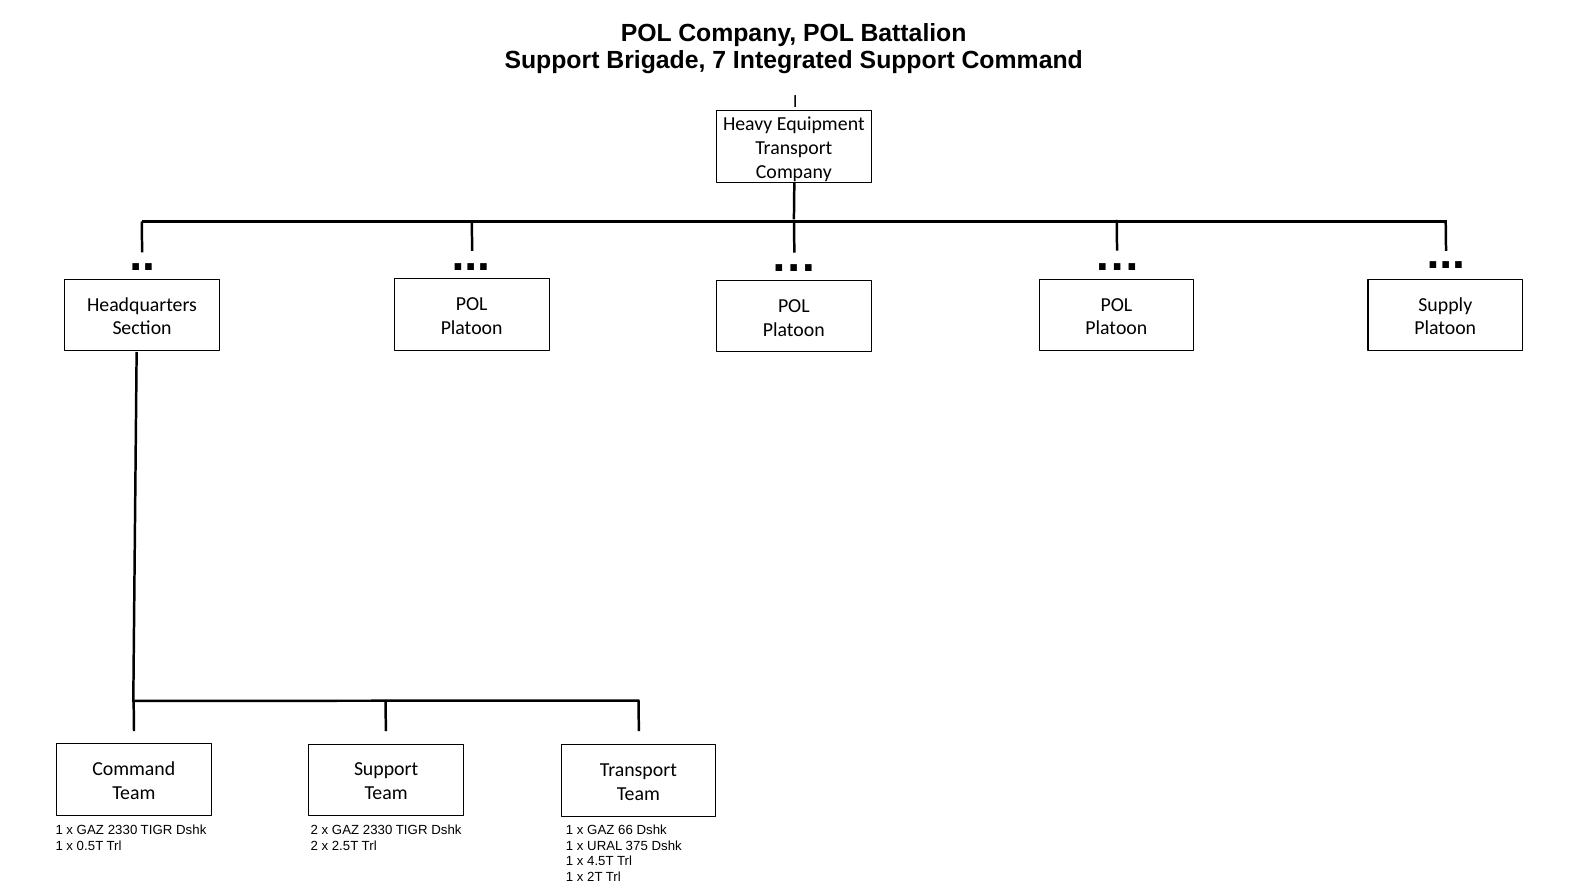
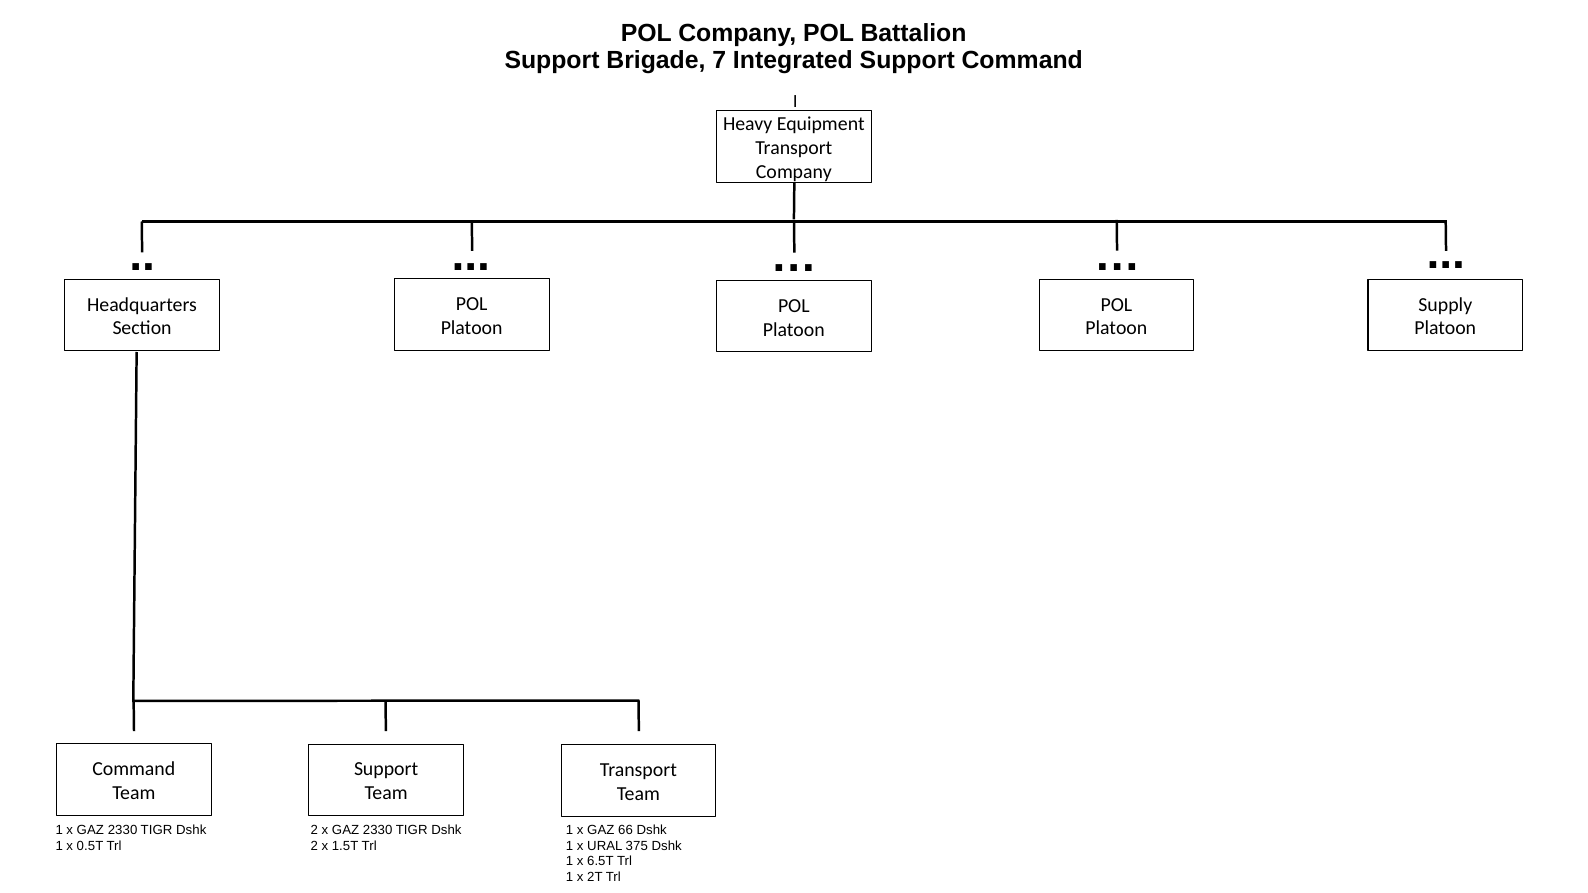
2.5T: 2.5T -> 1.5T
4.5T: 4.5T -> 6.5T
